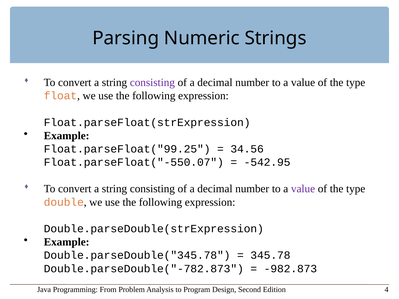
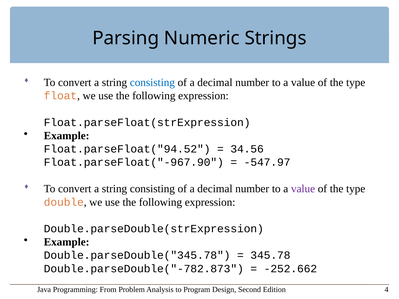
consisting at (152, 83) colour: purple -> blue
Float.parseFloat("99.25: Float.parseFloat("99.25 -> Float.parseFloat("94.52
Float.parseFloat("-550.07: Float.parseFloat("-550.07 -> Float.parseFloat("-967.90
-542.95: -542.95 -> -547.97
-982.873: -982.873 -> -252.662
